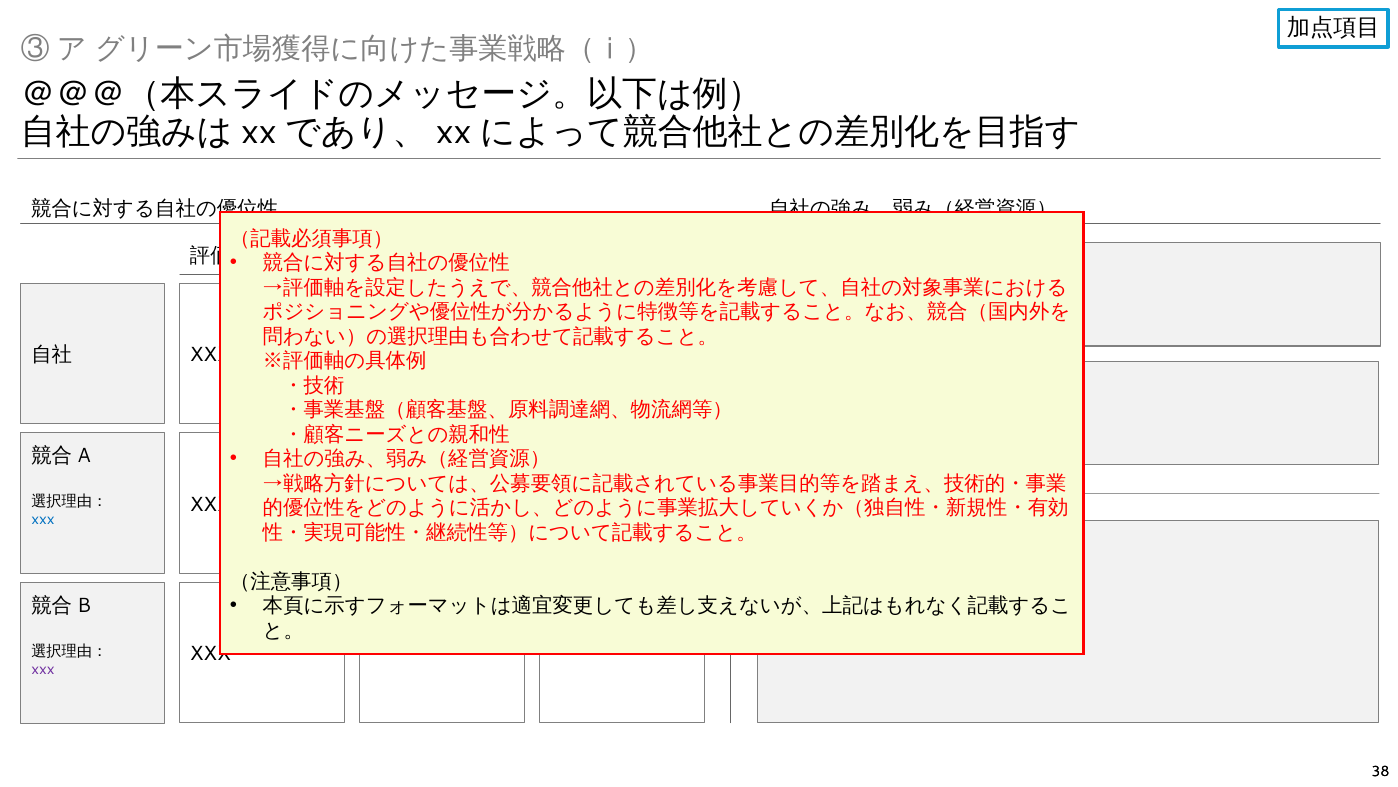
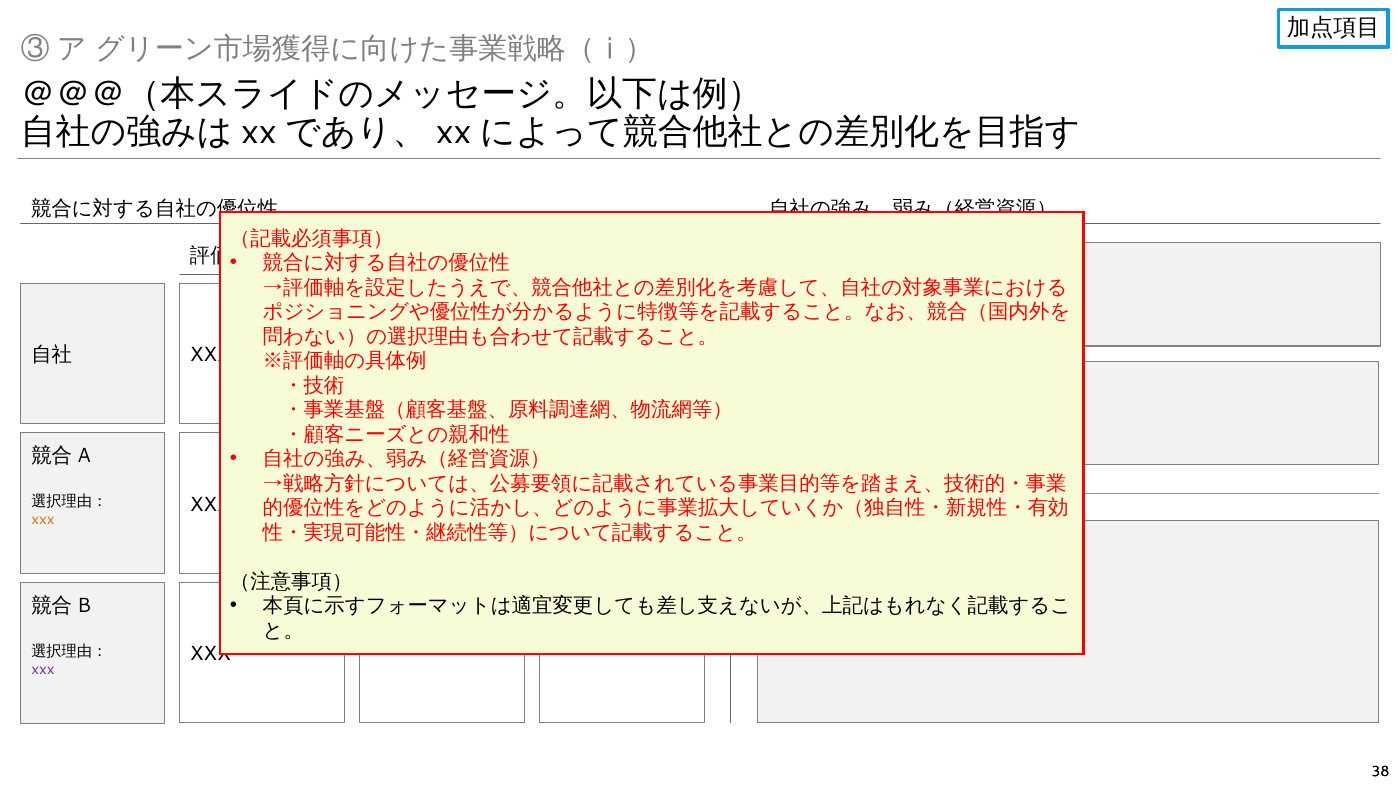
xxx at (43, 519) colour: blue -> orange
